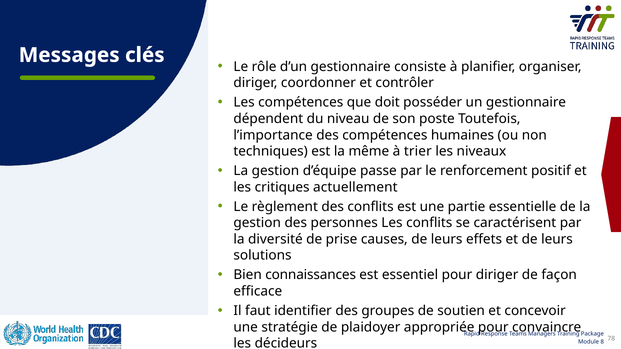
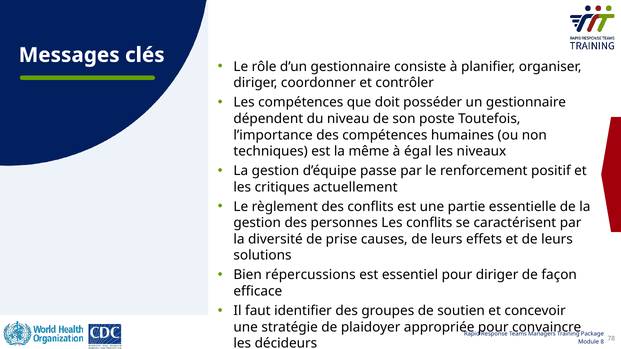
trier: trier -> égal
connaissances: connaissances -> répercussions
